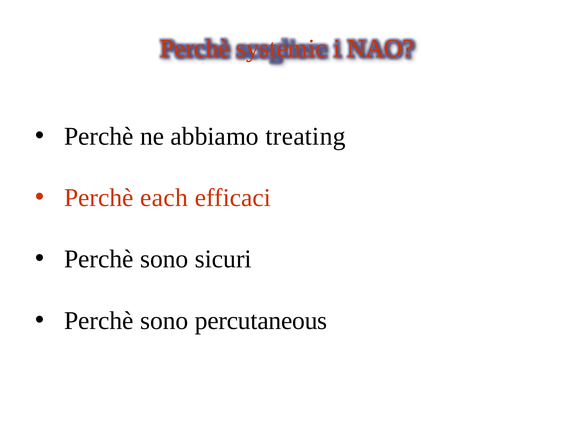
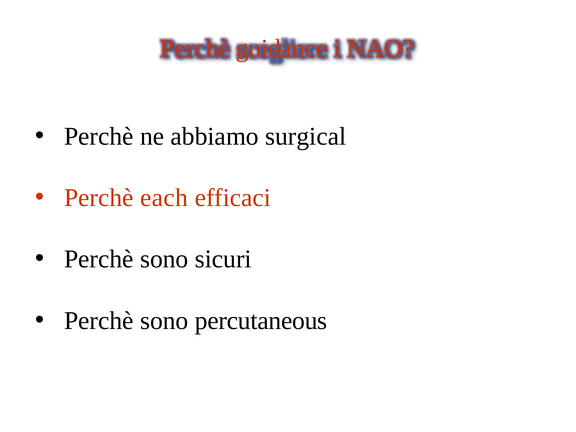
systemic: systemic -> guidance
treating: treating -> surgical
